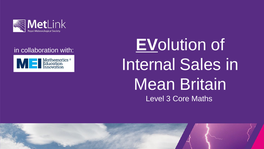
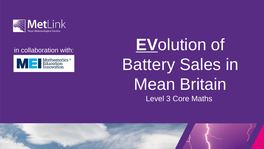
Internal: Internal -> Battery
